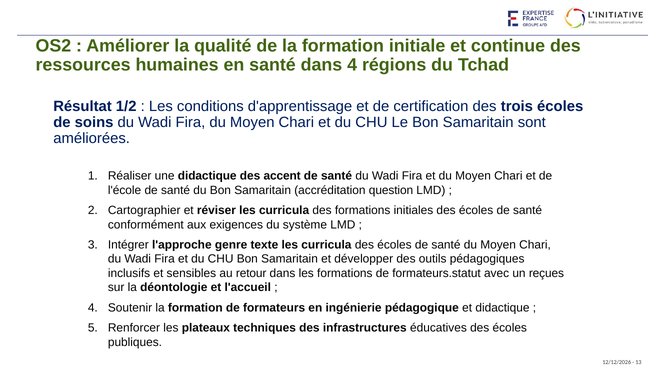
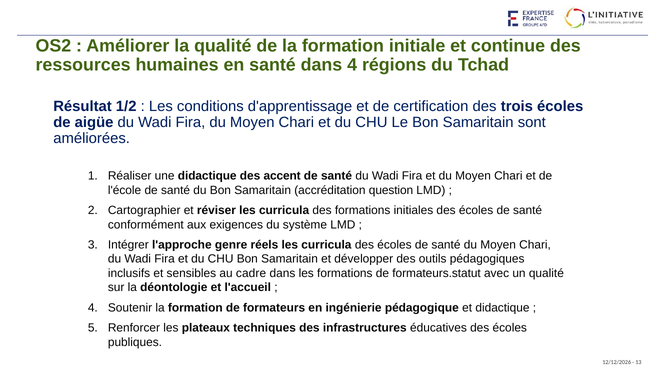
soins: soins -> aigüe
texte: texte -> réels
retour: retour -> cadre
un reçues: reçues -> qualité
